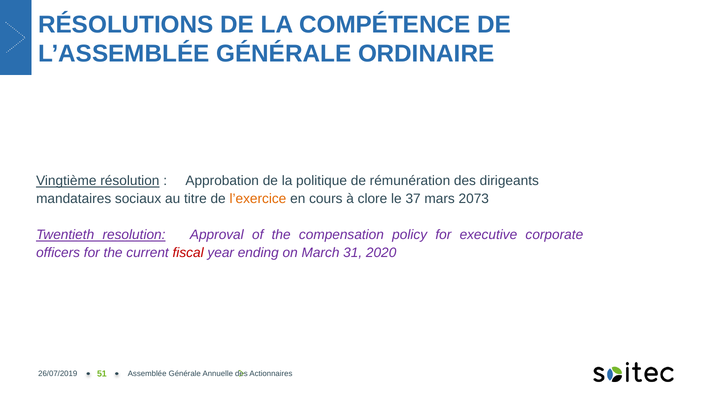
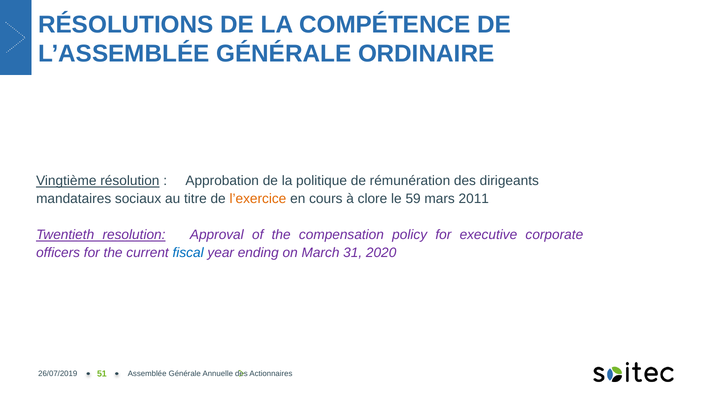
37: 37 -> 59
2073: 2073 -> 2011
fiscal colour: red -> blue
